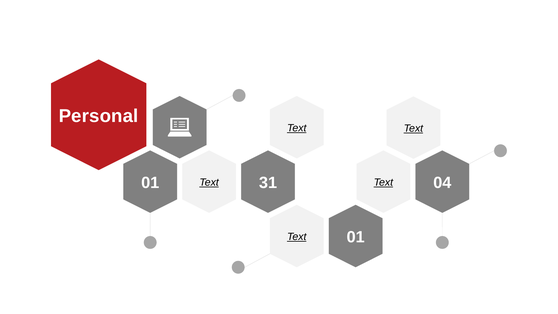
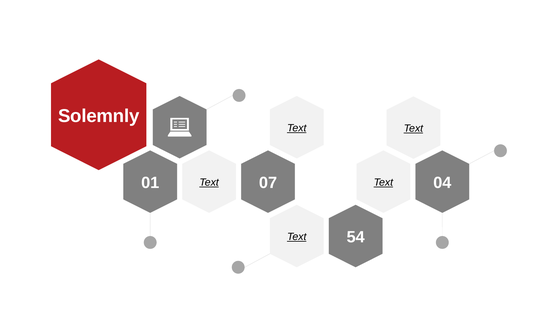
Personal: Personal -> Solemnly
31: 31 -> 07
Text 01: 01 -> 54
